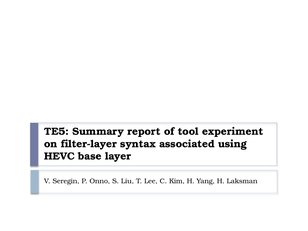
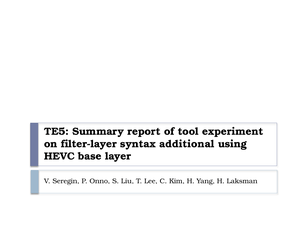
associated: associated -> additional
